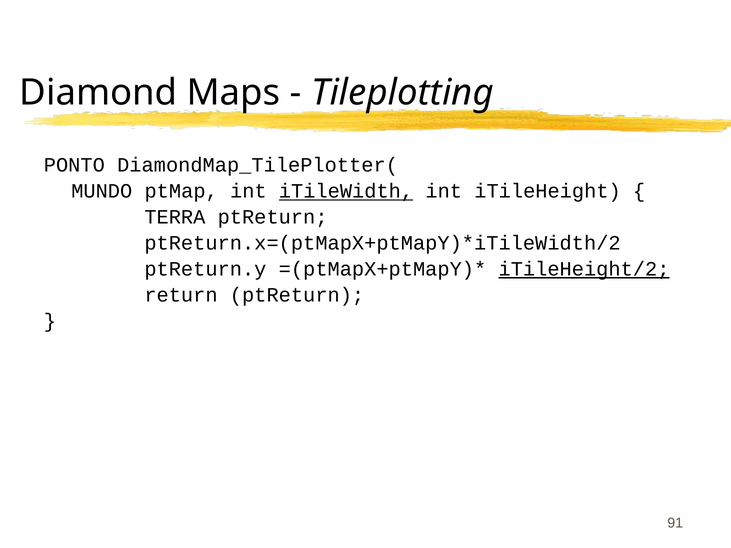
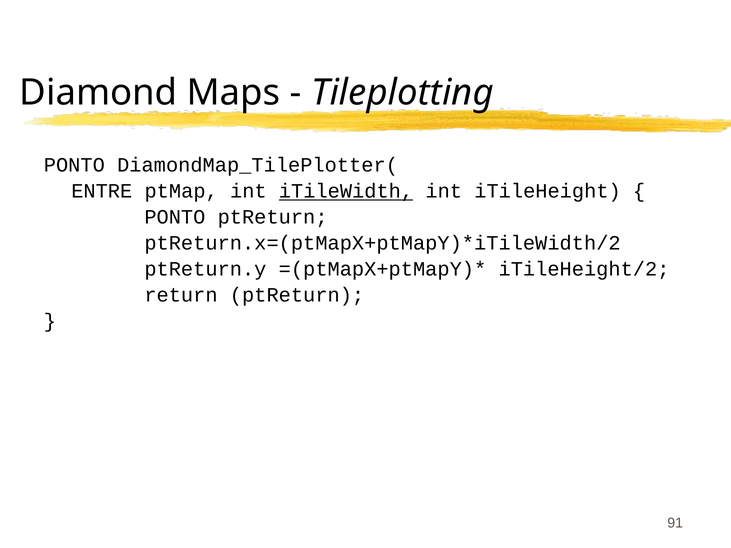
MUNDO: MUNDO -> ENTRE
TERRA at (175, 217): TERRA -> PONTO
iTileHeight/2 underline: present -> none
